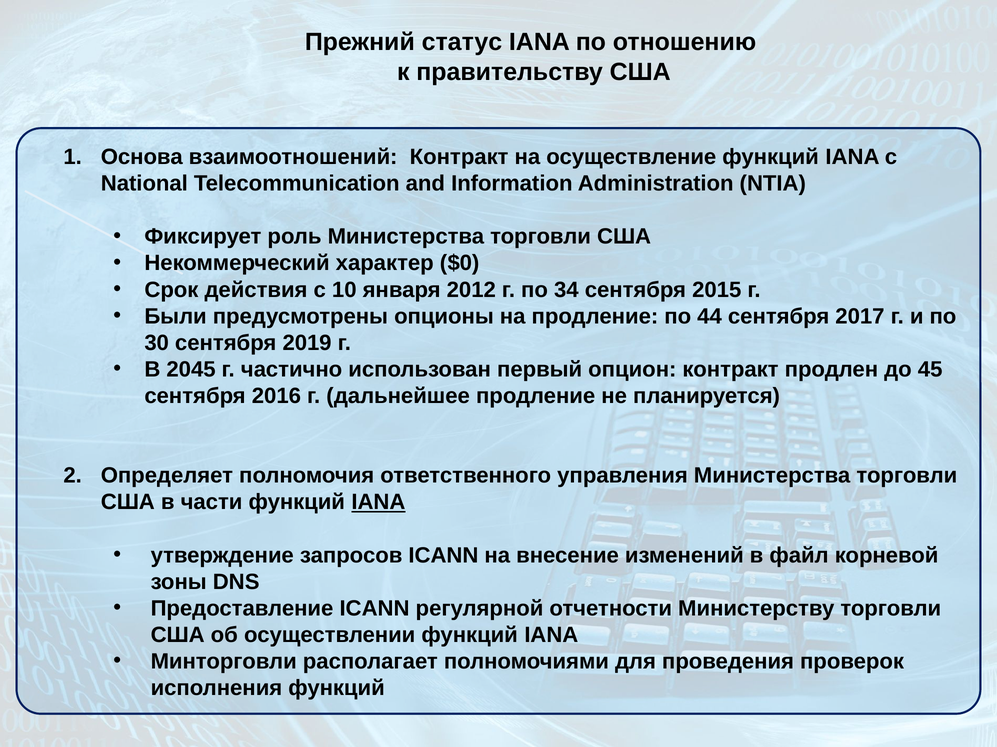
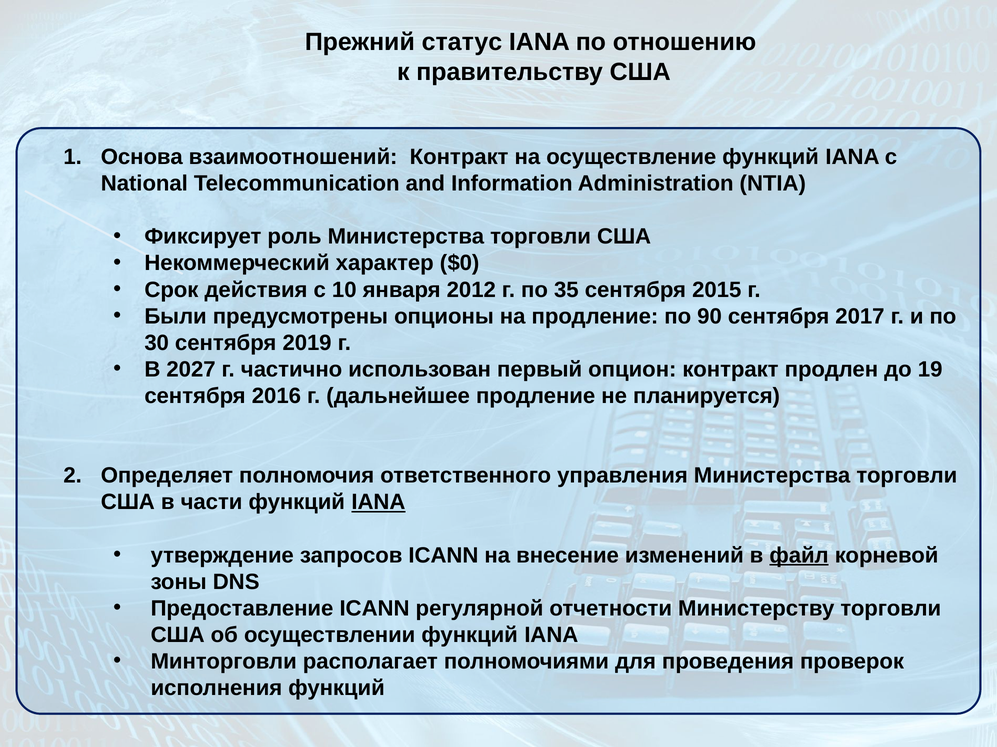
34: 34 -> 35
44: 44 -> 90
2045: 2045 -> 2027
45: 45 -> 19
файл underline: none -> present
